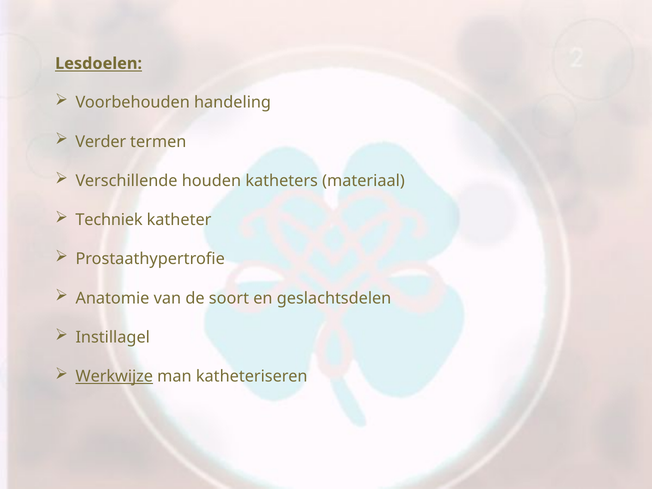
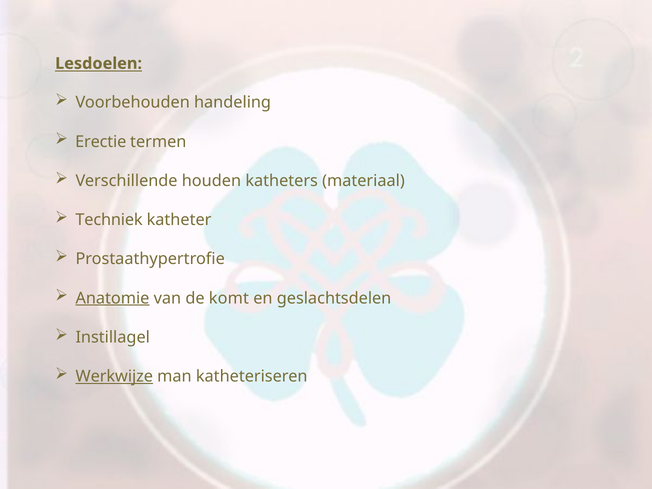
Verder: Verder -> Erectie
Anatomie underline: none -> present
soort: soort -> komt
